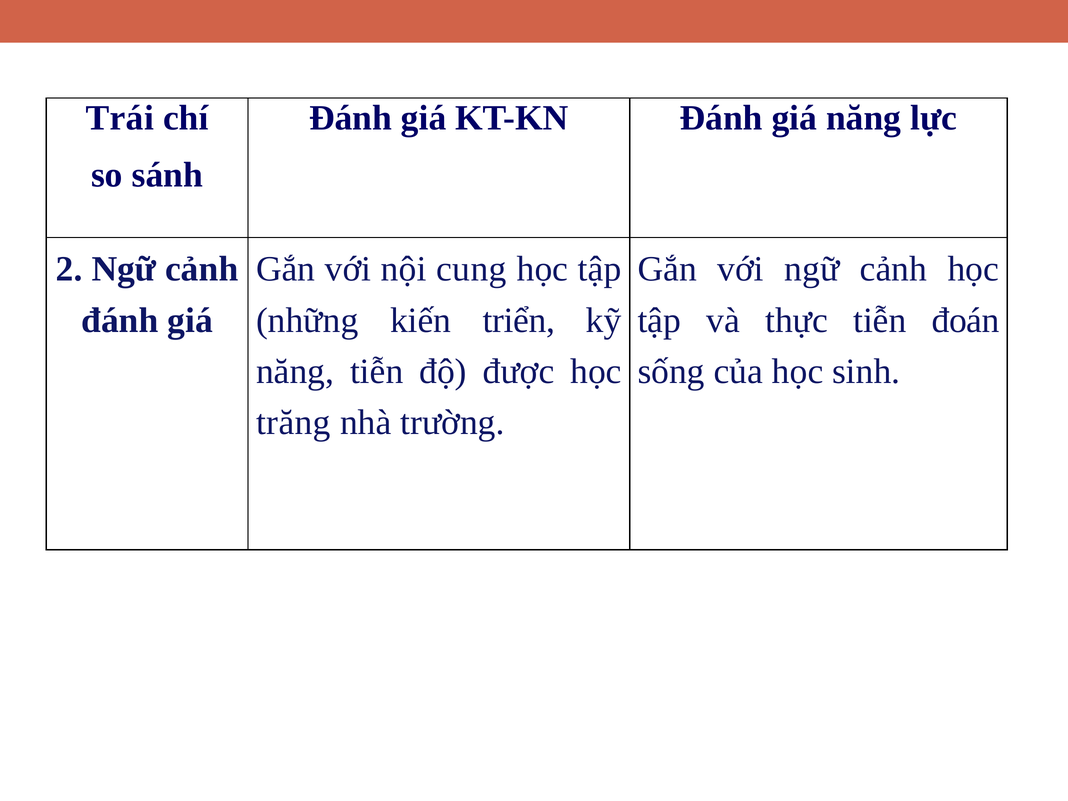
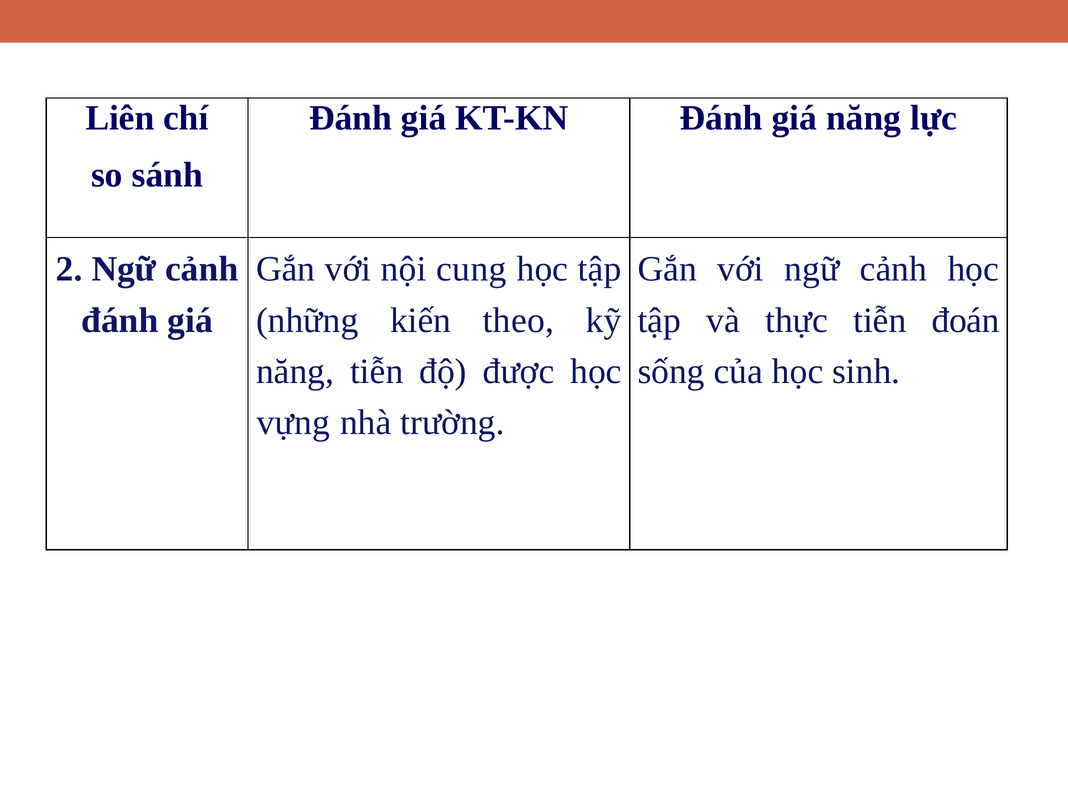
Trái: Trái -> Liên
triển: triển -> theo
trăng: trăng -> vựng
